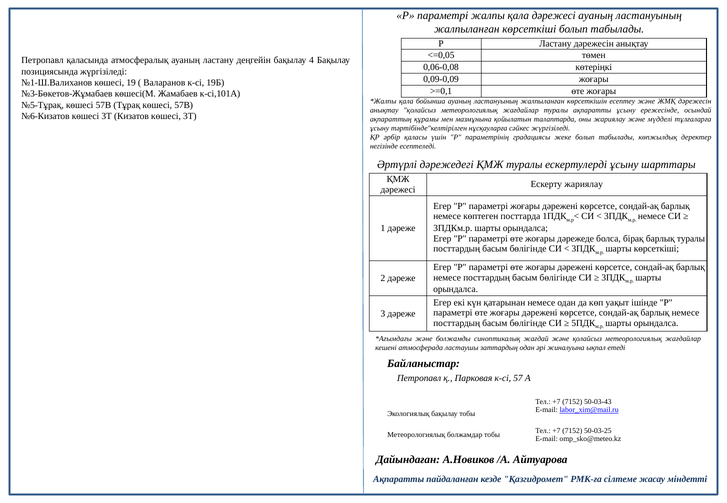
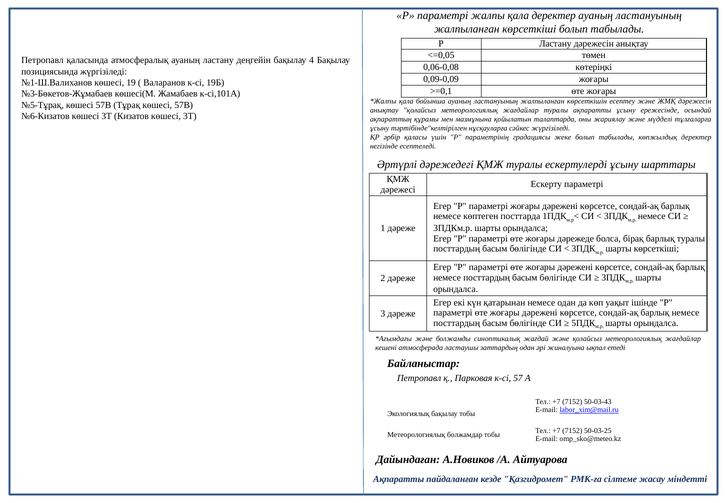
қала дәрежесі: дәрежесі -> деректер
Ескерту жариялау: жариялау -> параметрі
